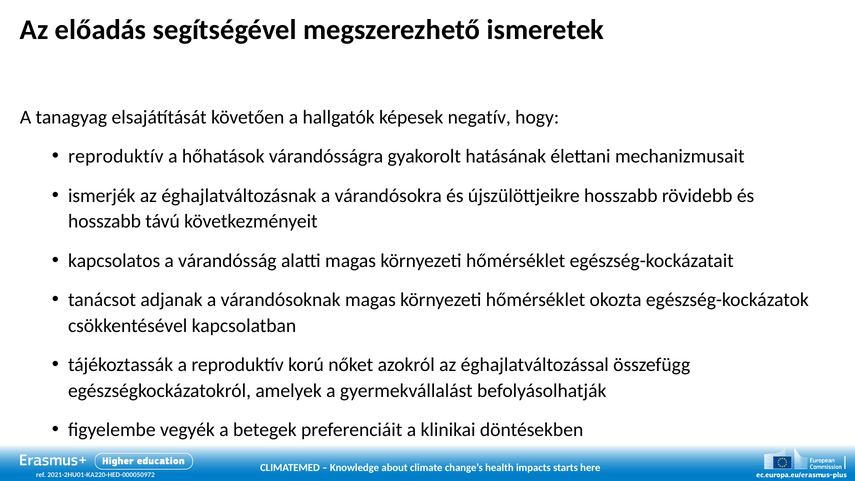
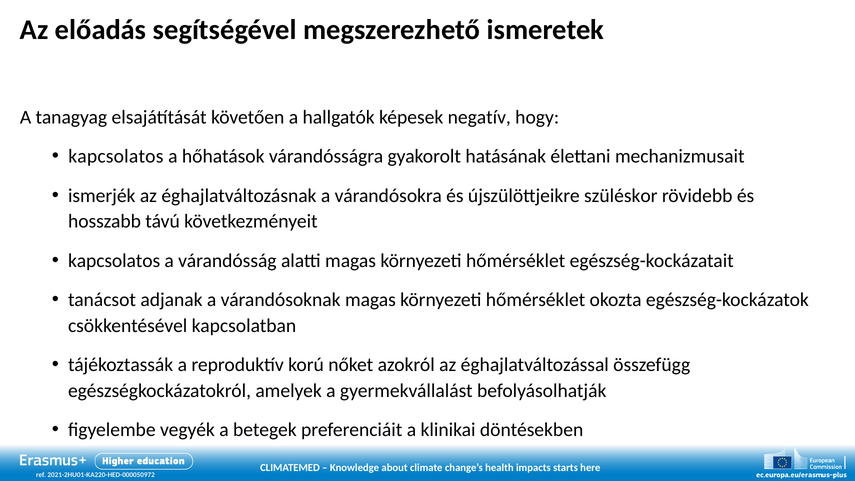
reproduktív at (116, 156): reproduktív -> kapcsolatos
újszülöttjeikre hosszabb: hosszabb -> szüléskor
